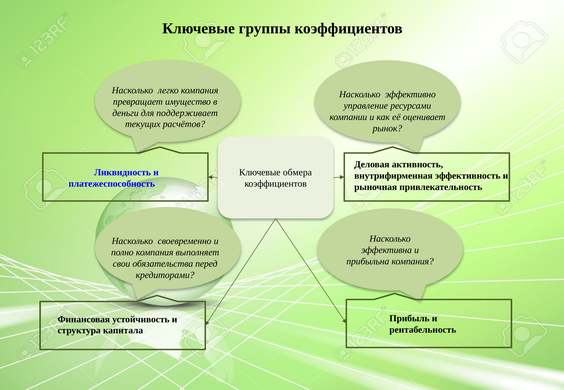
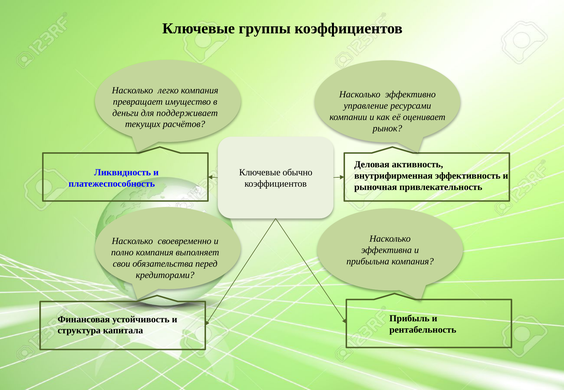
обмера: обмера -> обычно
